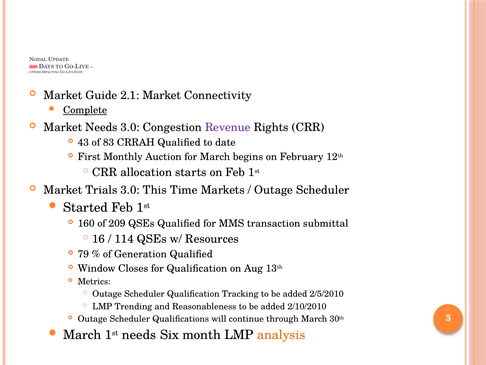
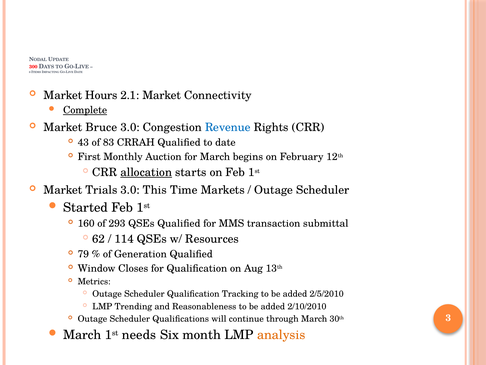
Guide: Guide -> Hours
Market Needs: Needs -> Bruce
Revenue colour: purple -> blue
allocation underline: none -> present
209: 209 -> 293
16: 16 -> 62
